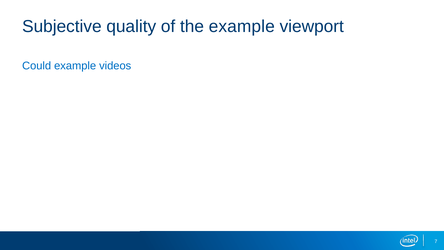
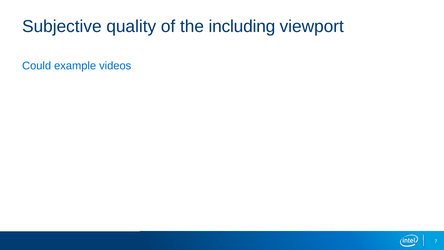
the example: example -> including
